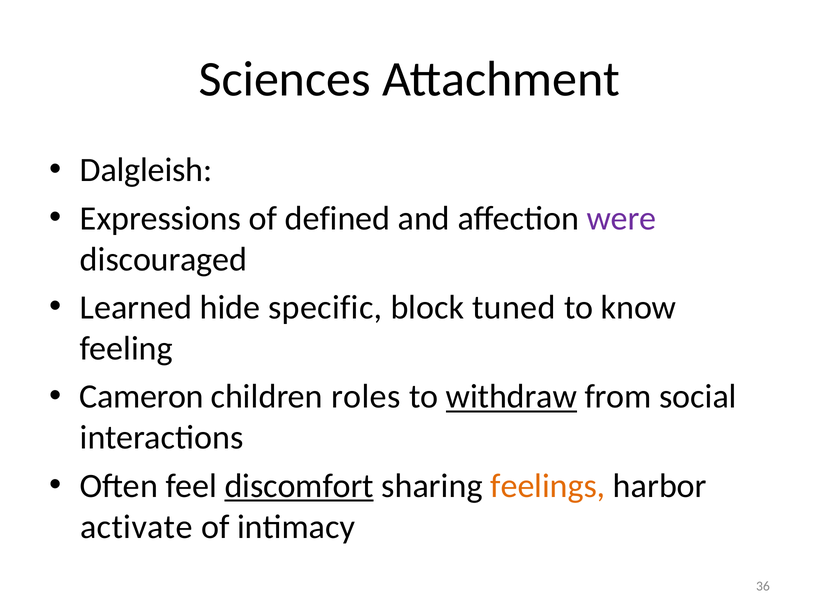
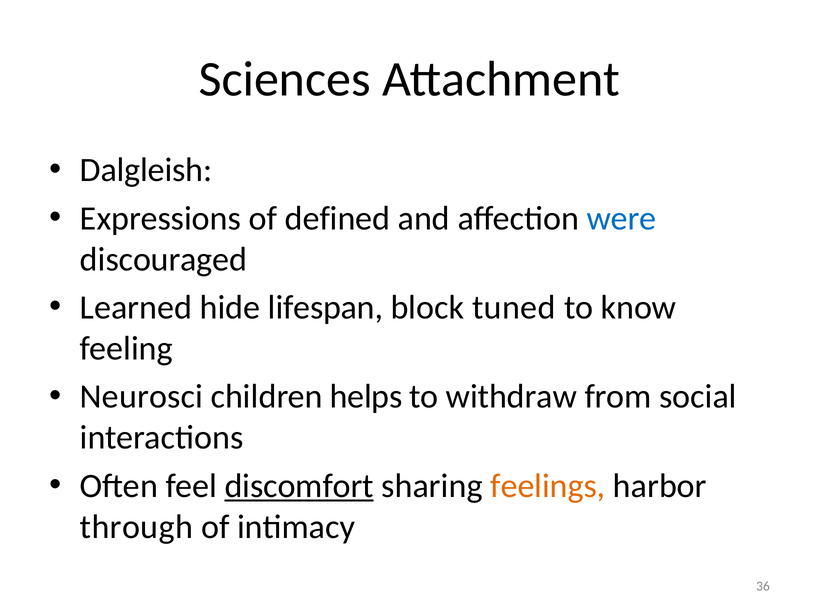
were colour: purple -> blue
specific: specific -> lifespan
Cameron: Cameron -> Neurosci
roles: roles -> helps
withdraw underline: present -> none
activate: activate -> through
